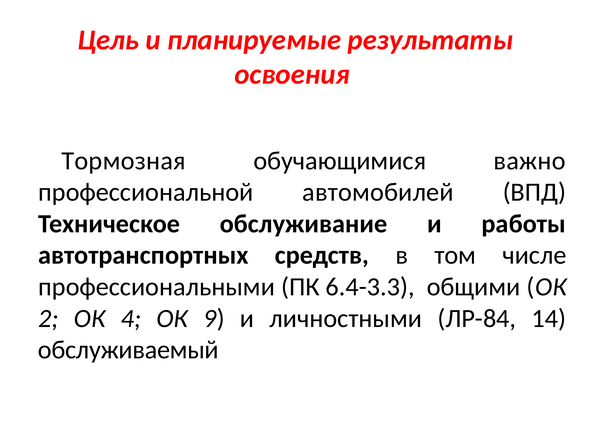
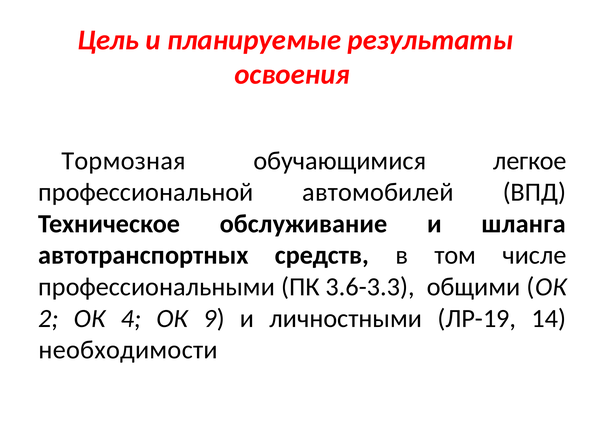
важно: важно -> легкое
работы: работы -> шланга
6.4-3.3: 6.4-3.3 -> 3.6-3.3
ЛР-84: ЛР-84 -> ЛР-19
обслуживаемый: обслуживаемый -> необходимости
